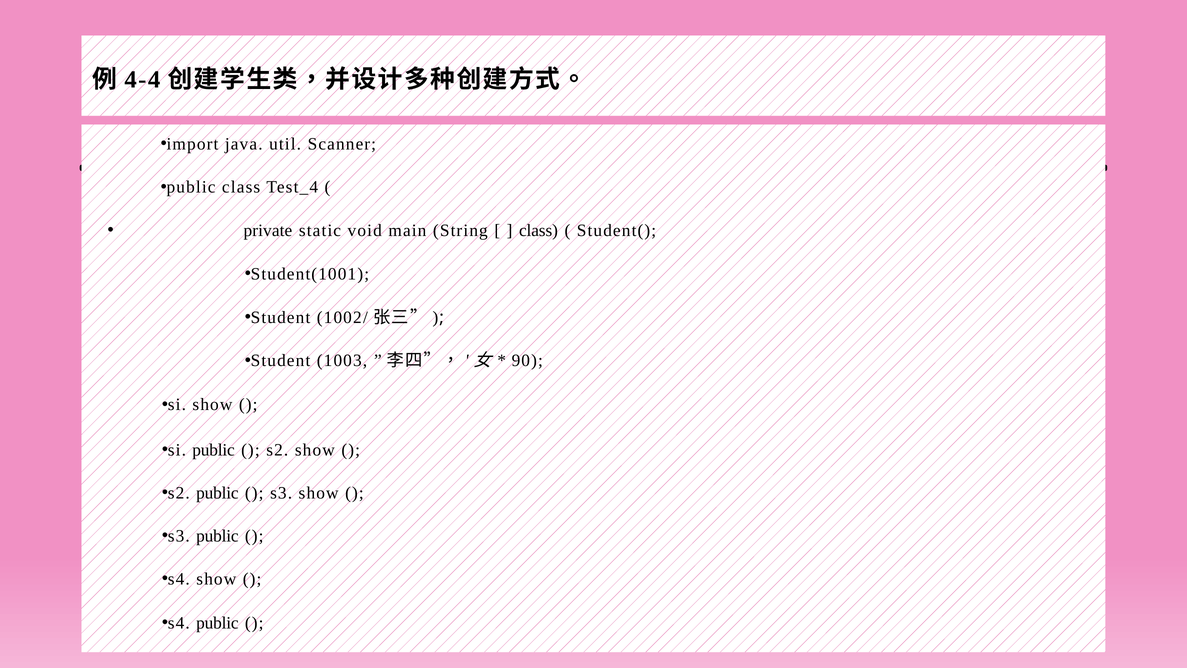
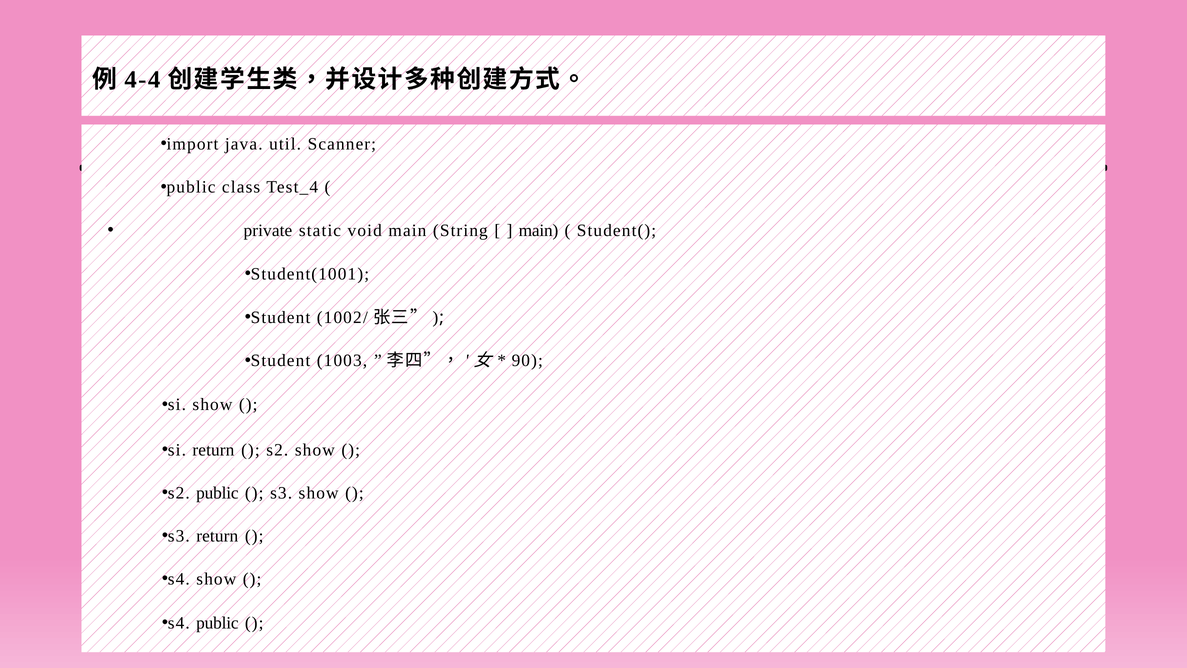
class at (538, 230): class -> main
si public: public -> return
s3 public: public -> return
